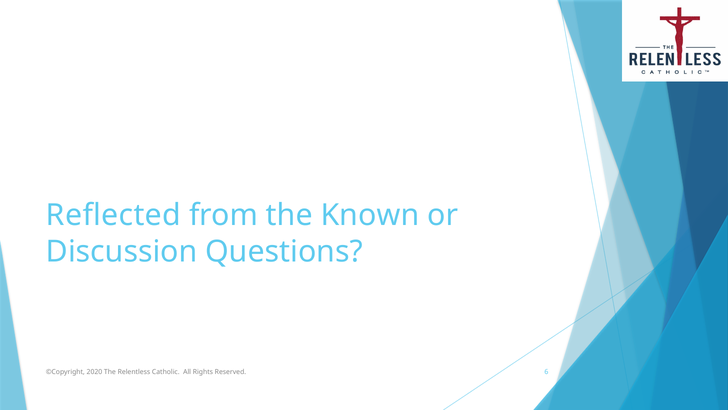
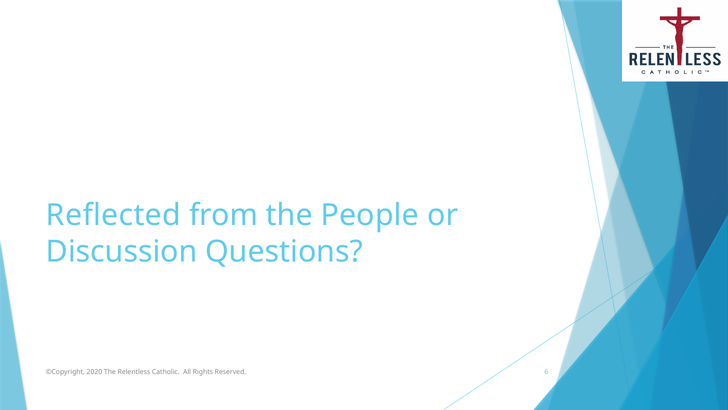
Known: Known -> People
